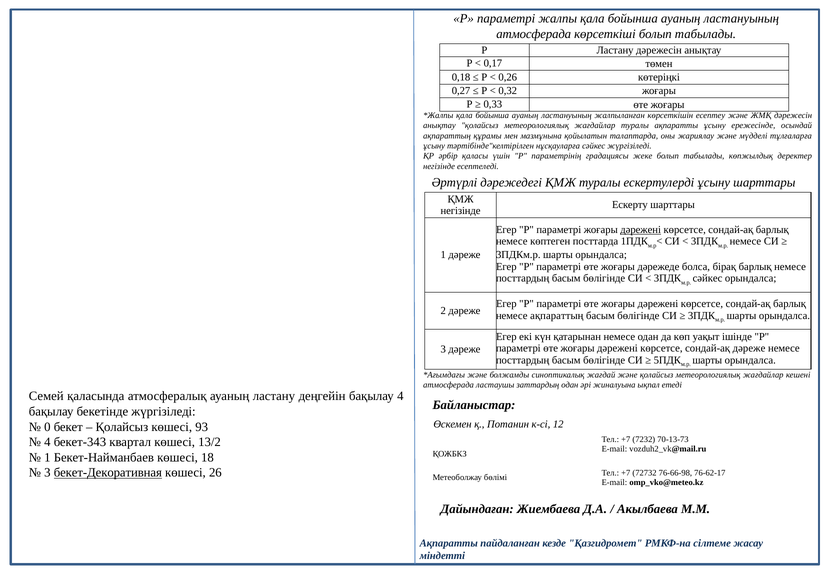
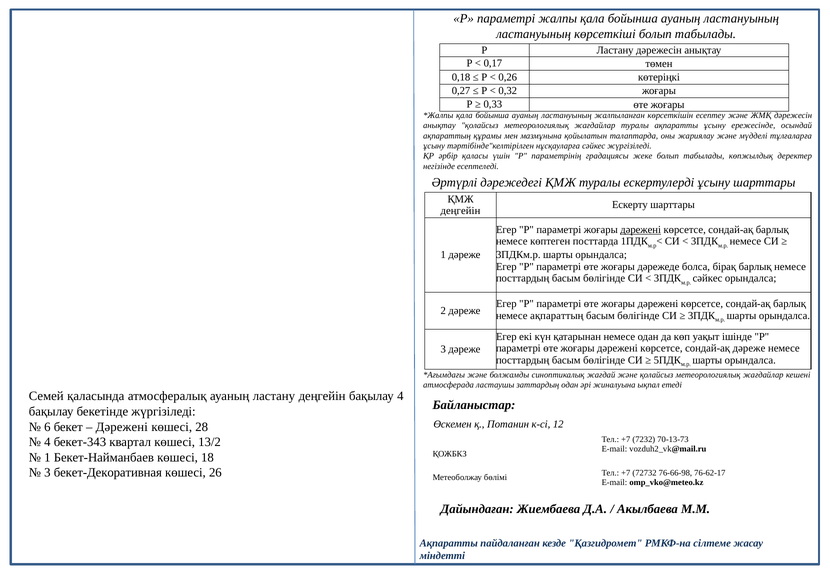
атмосферада at (534, 34): атмосферада -> ластануының
негізінде at (461, 211): негізінде -> деңгейін
0: 0 -> 6
Қолайсыз at (122, 427): Қолайсыз -> Дәрежені
93: 93 -> 28
бекет-Декоративная underline: present -> none
